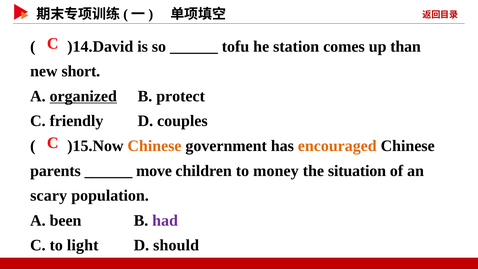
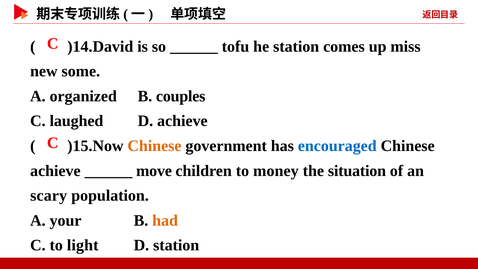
than: than -> miss
short: short -> some
organized underline: present -> none
protect: protect -> couples
friendly: friendly -> laughed
D couples: couples -> achieve
encouraged colour: orange -> blue
parents at (55, 171): parents -> achieve
been: been -> your
had colour: purple -> orange
D should: should -> station
